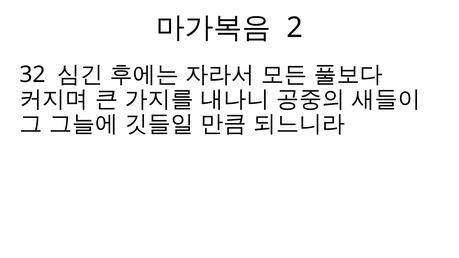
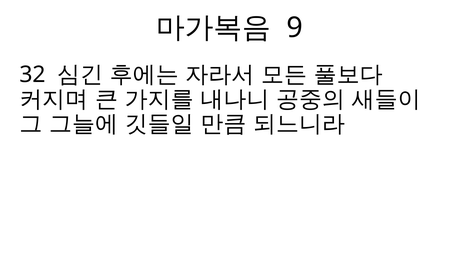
2: 2 -> 9
